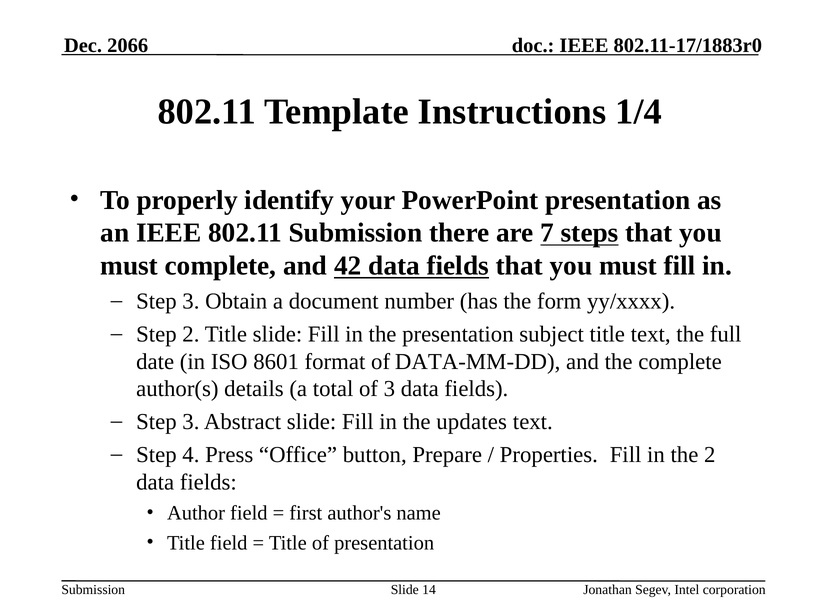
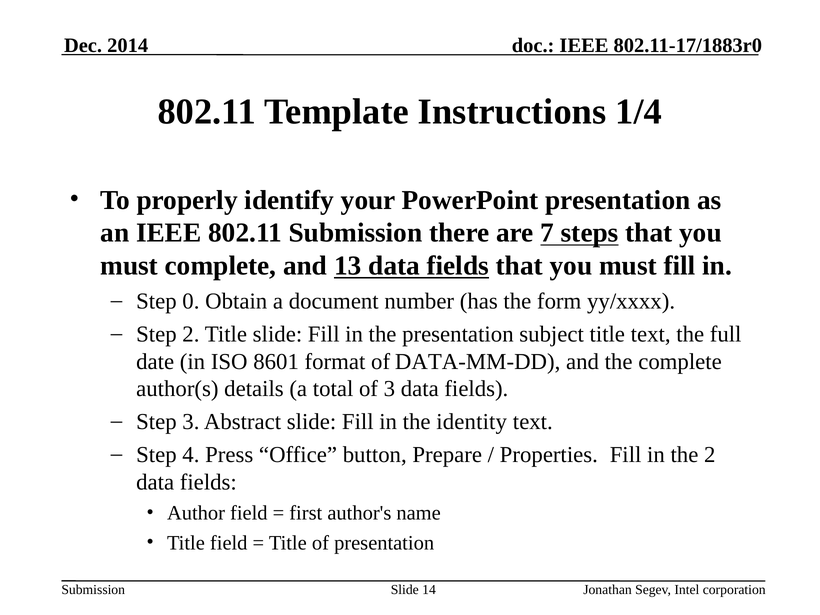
2066: 2066 -> 2014
42: 42 -> 13
3 at (191, 301): 3 -> 0
updates: updates -> identity
